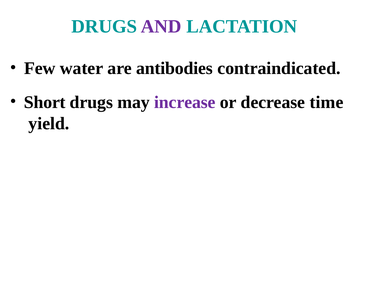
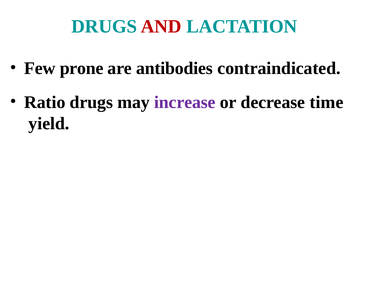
AND colour: purple -> red
water: water -> prone
Short: Short -> Ratio
